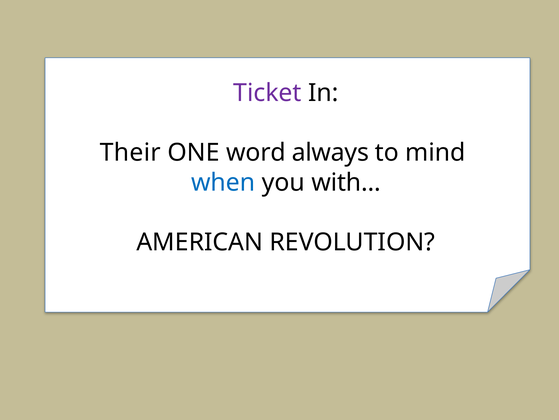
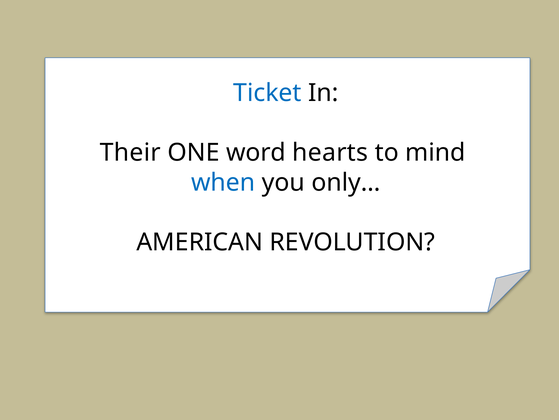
Ticket colour: purple -> blue
always: always -> hearts
with…: with… -> only…
